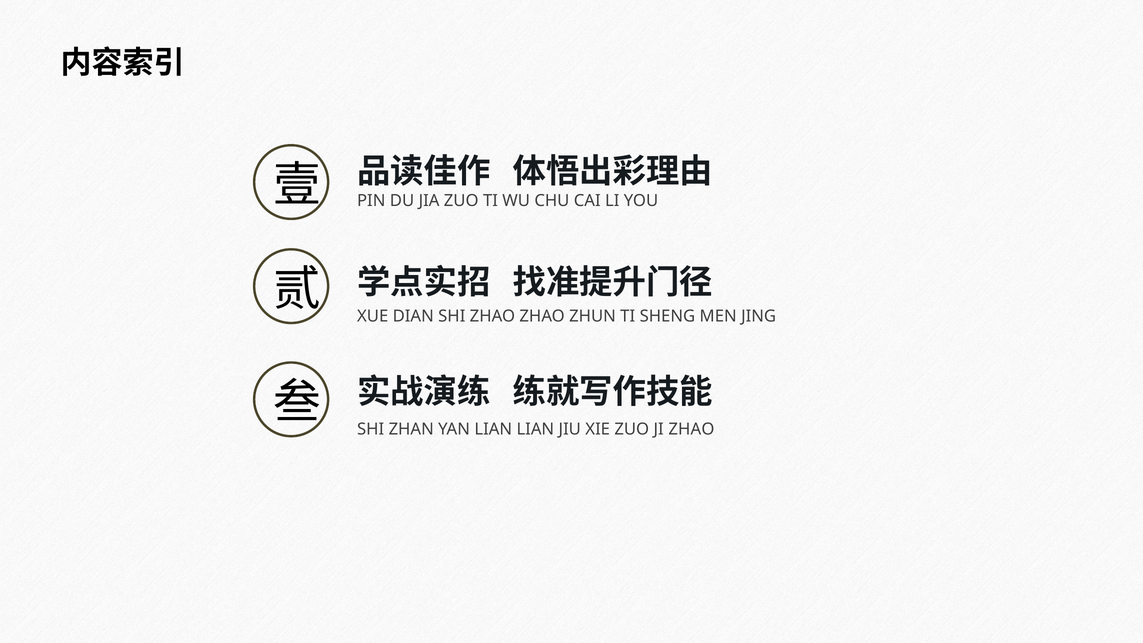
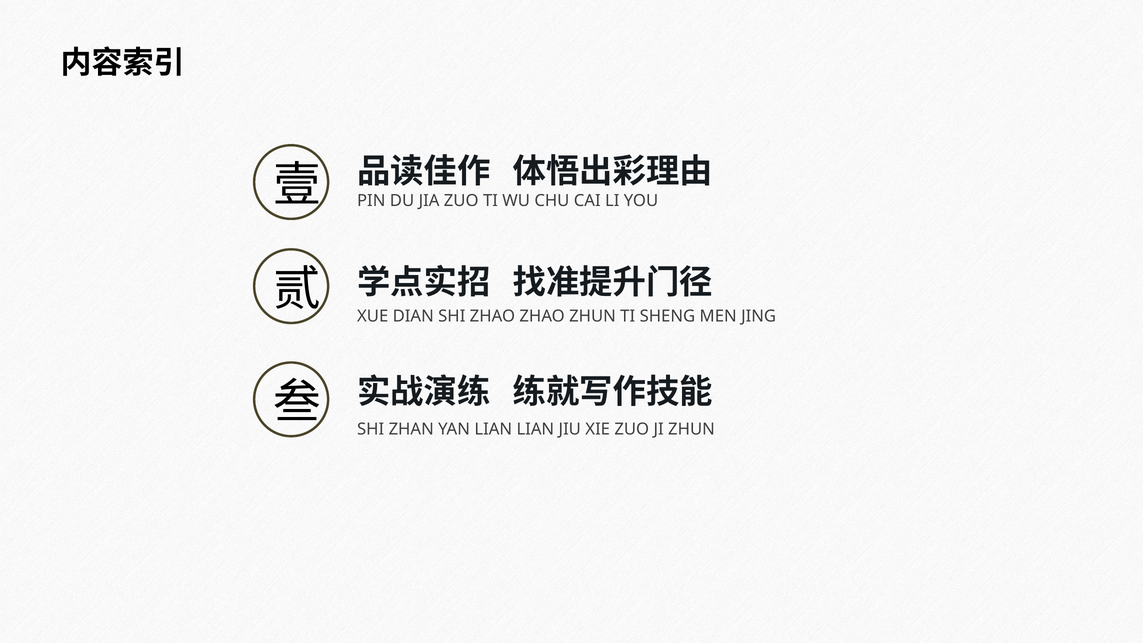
JI ZHAO: ZHAO -> ZHUN
